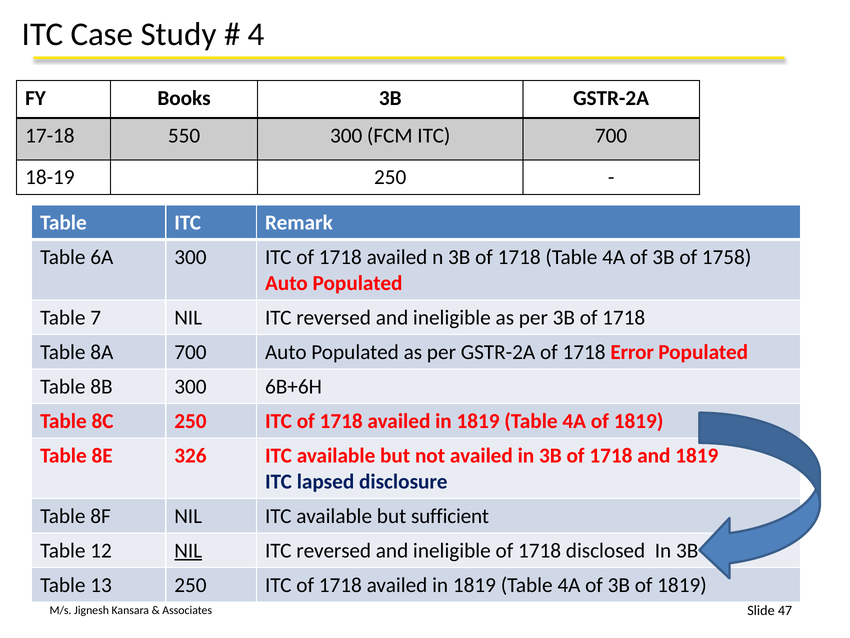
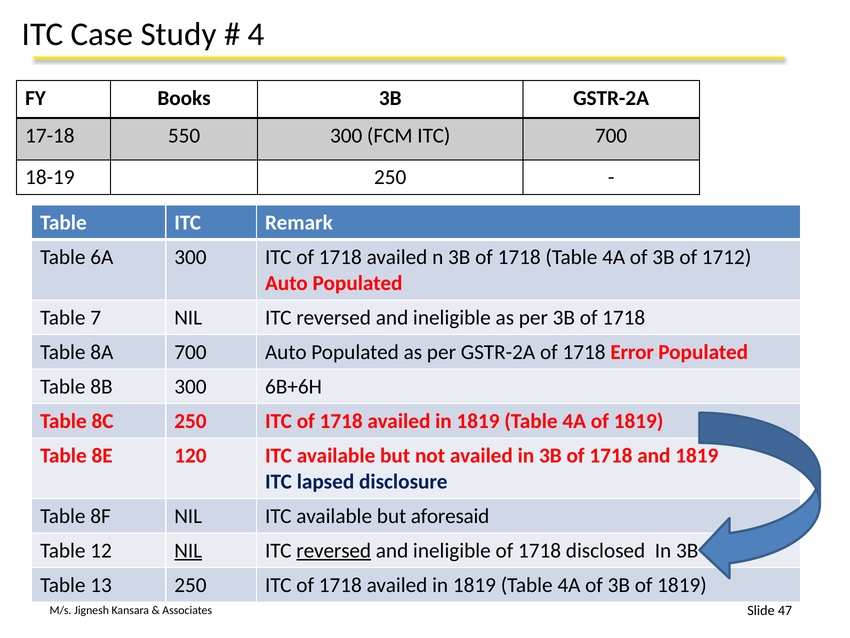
1758: 1758 -> 1712
326: 326 -> 120
sufficient: sufficient -> aforesaid
reversed at (334, 550) underline: none -> present
